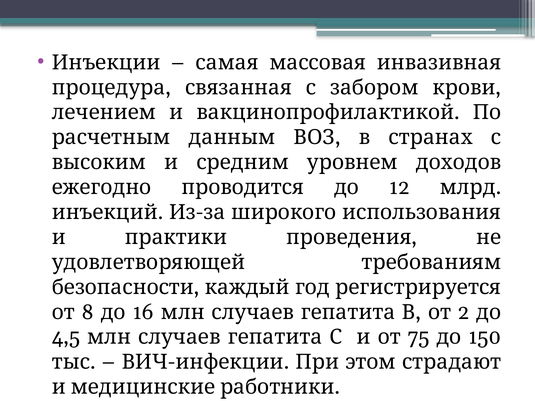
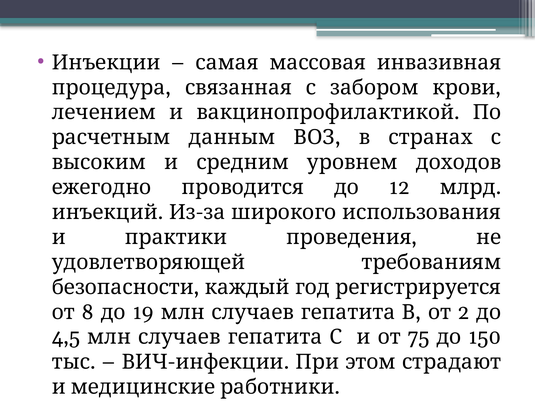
16: 16 -> 19
